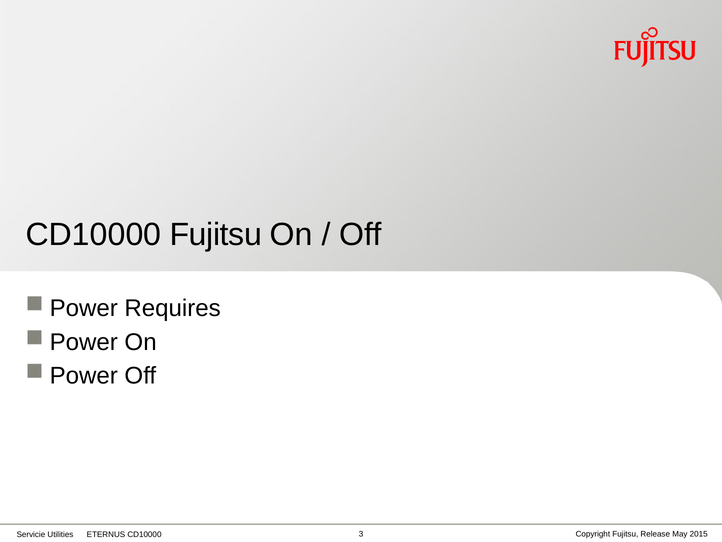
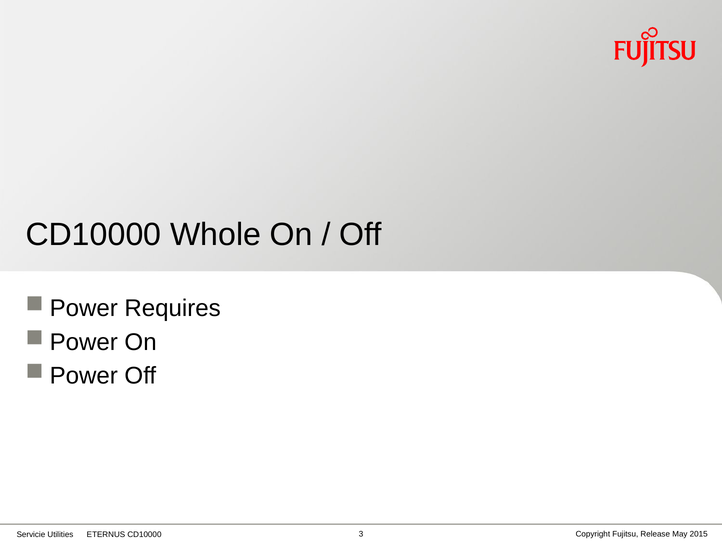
CD10000 Fujitsu: Fujitsu -> Whole
